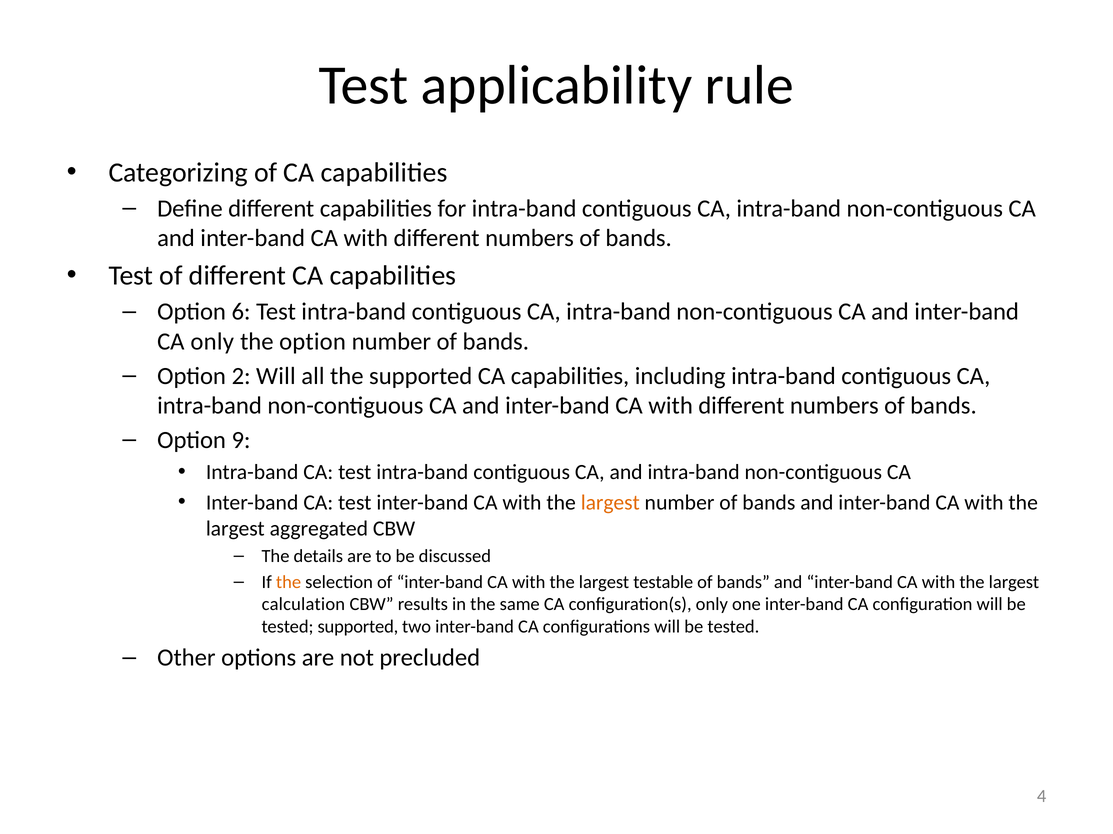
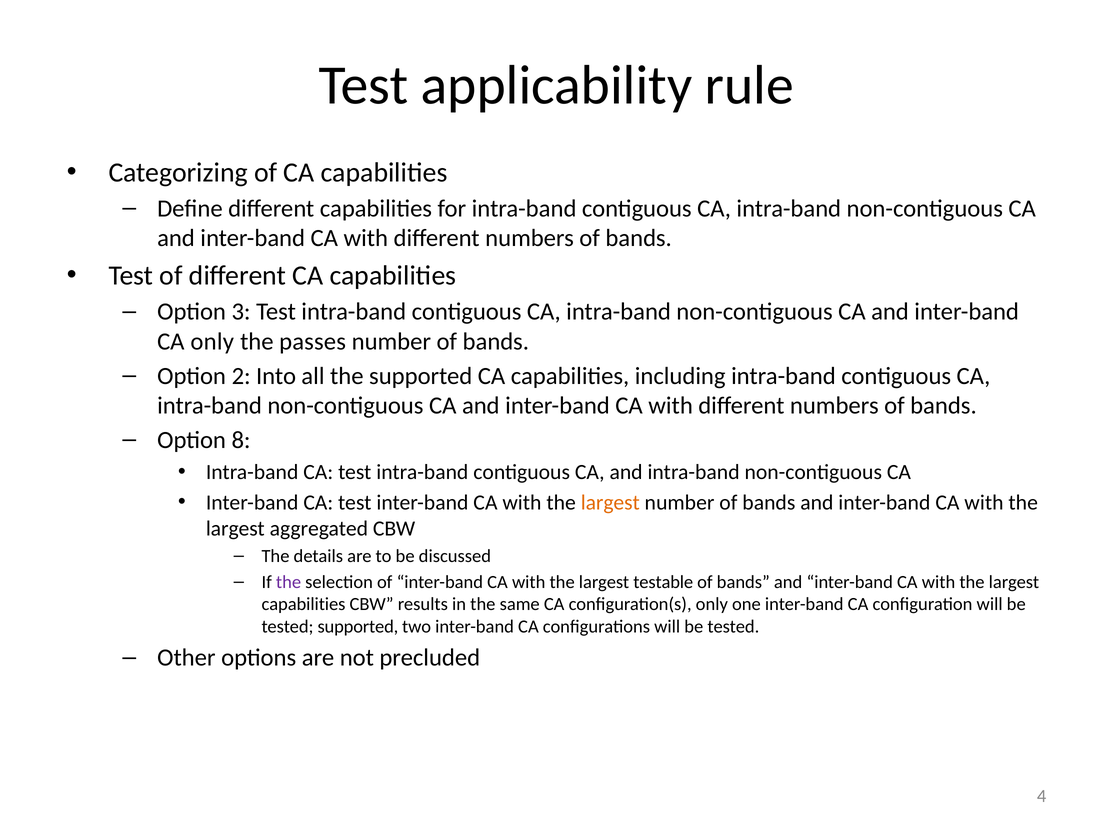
6: 6 -> 3
the option: option -> passes
2 Will: Will -> Into
9: 9 -> 8
the at (289, 583) colour: orange -> purple
calculation at (303, 605): calculation -> capabilities
